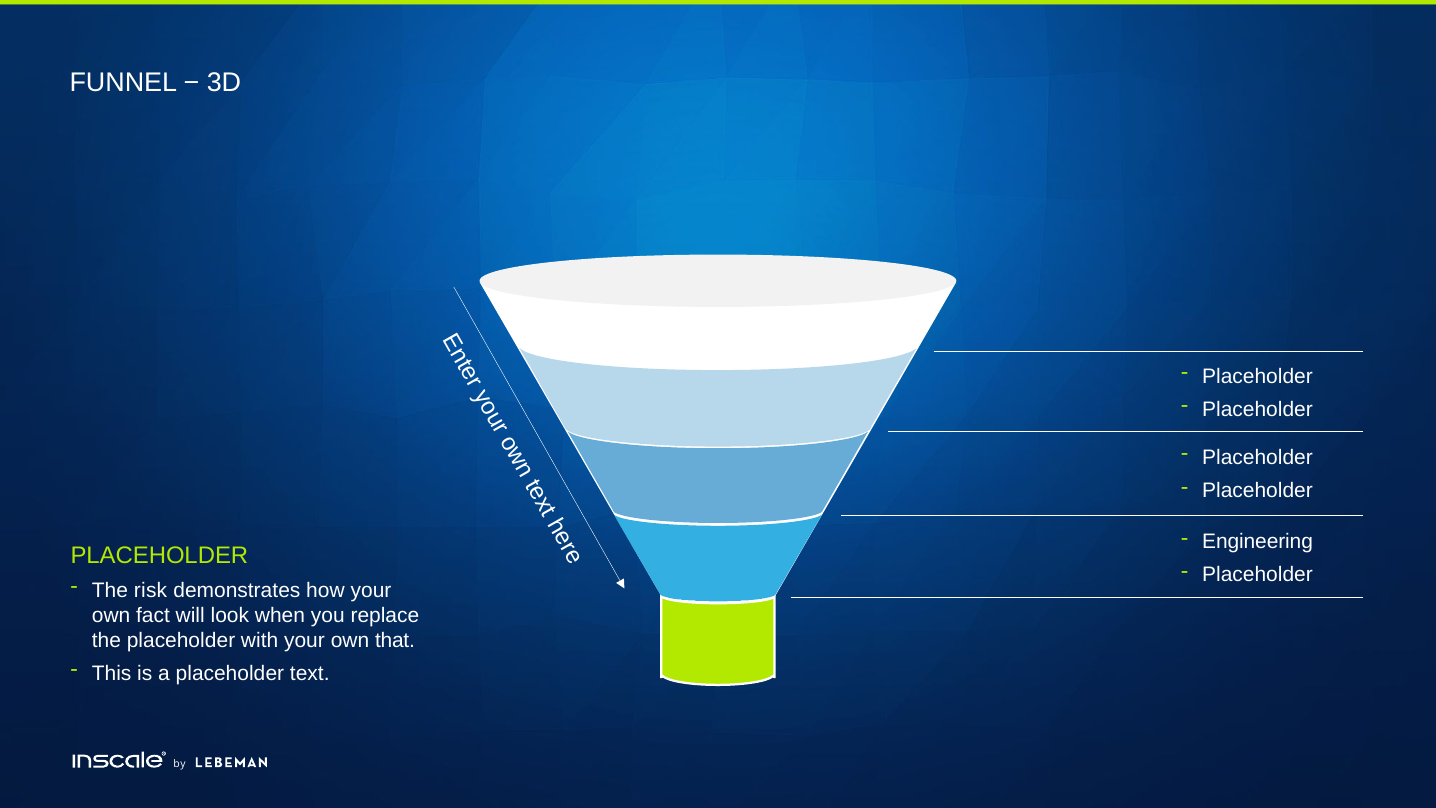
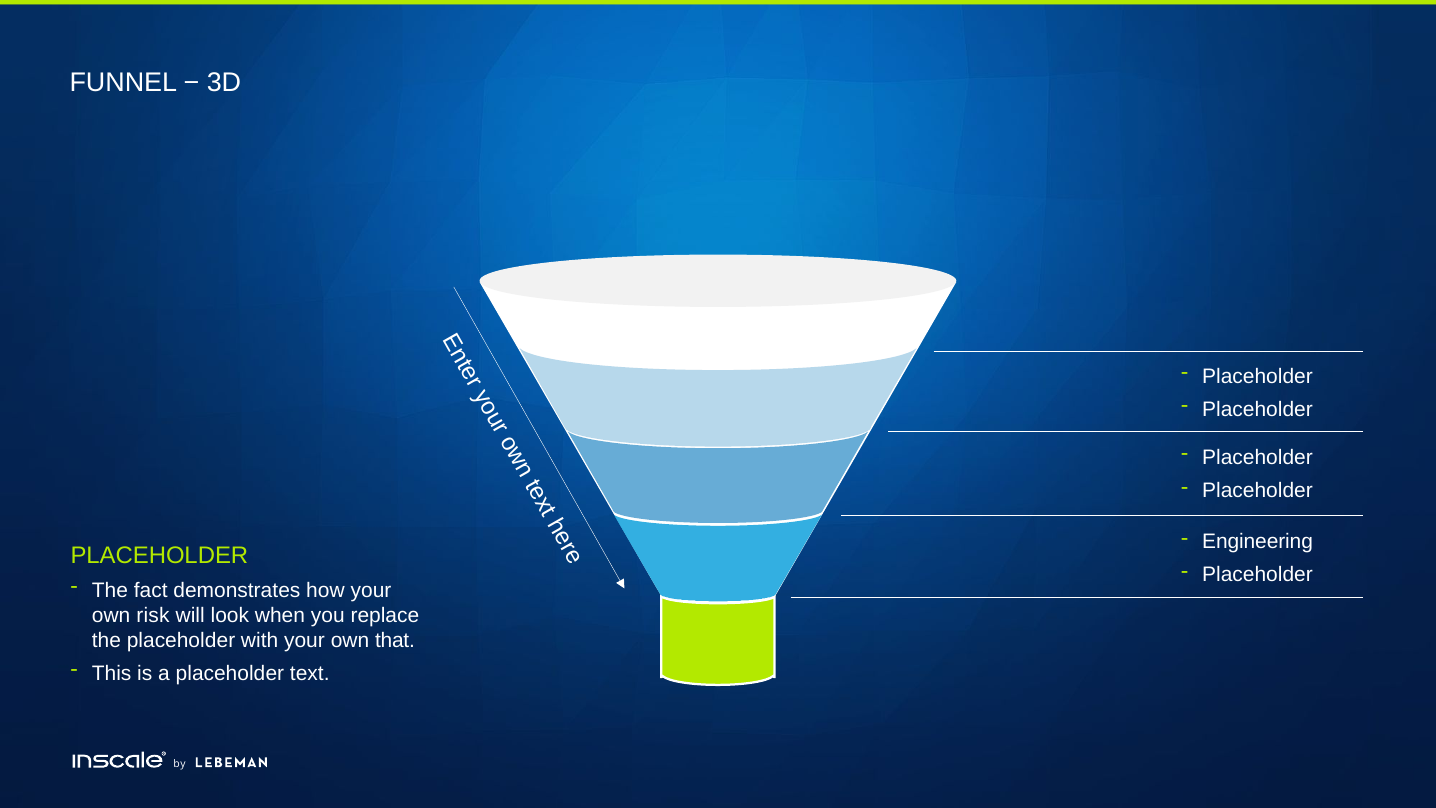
risk: risk -> fact
fact: fact -> risk
